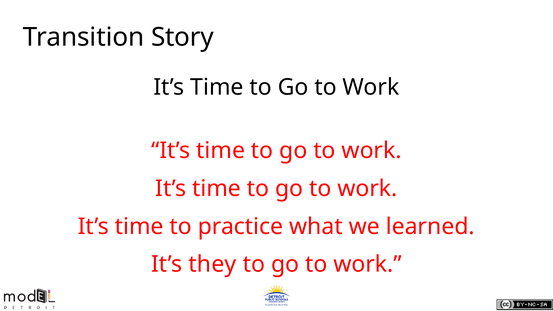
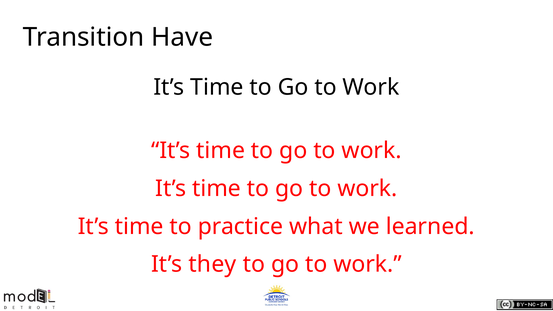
Story: Story -> Have
